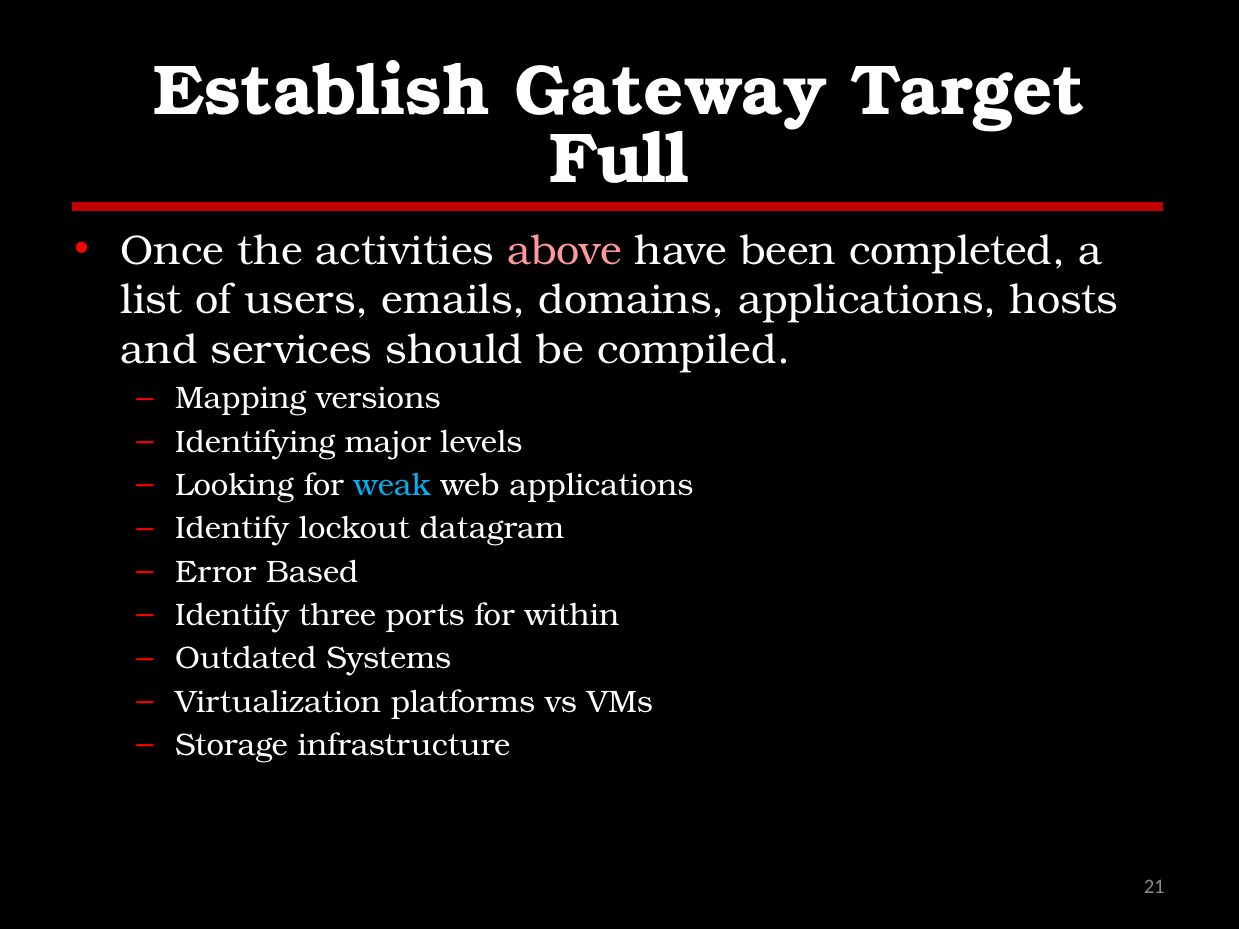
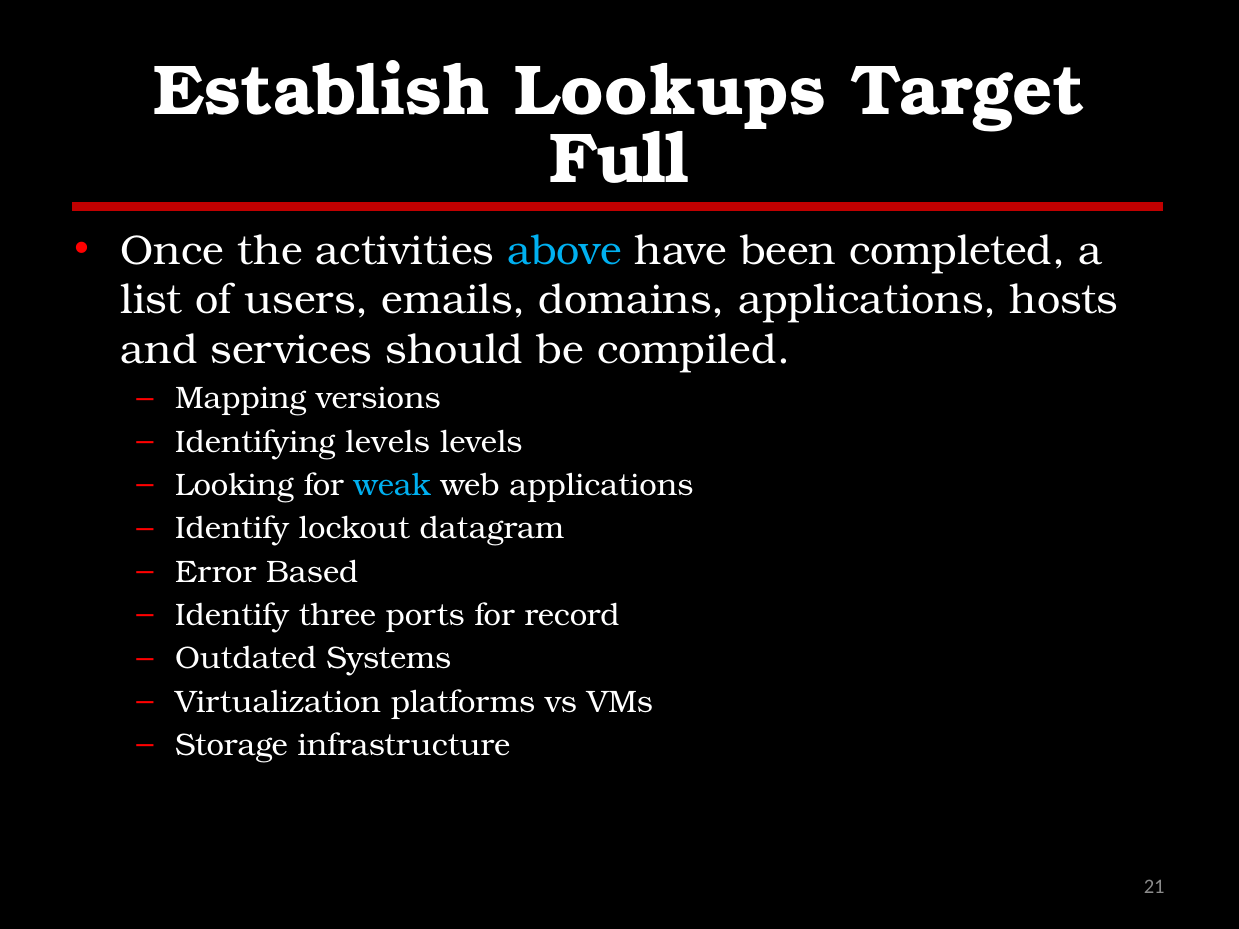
Gateway: Gateway -> Lookups
above colour: pink -> light blue
Identifying major: major -> levels
within: within -> record
